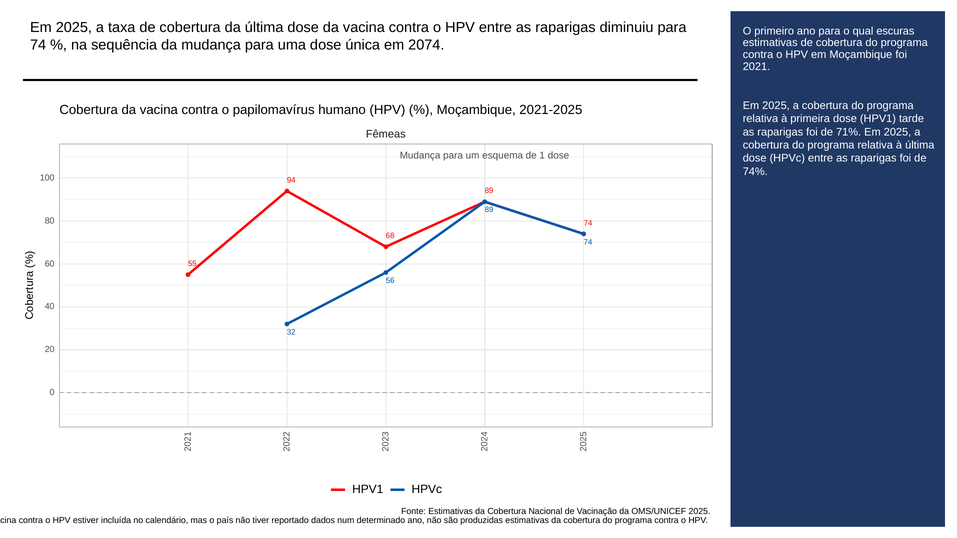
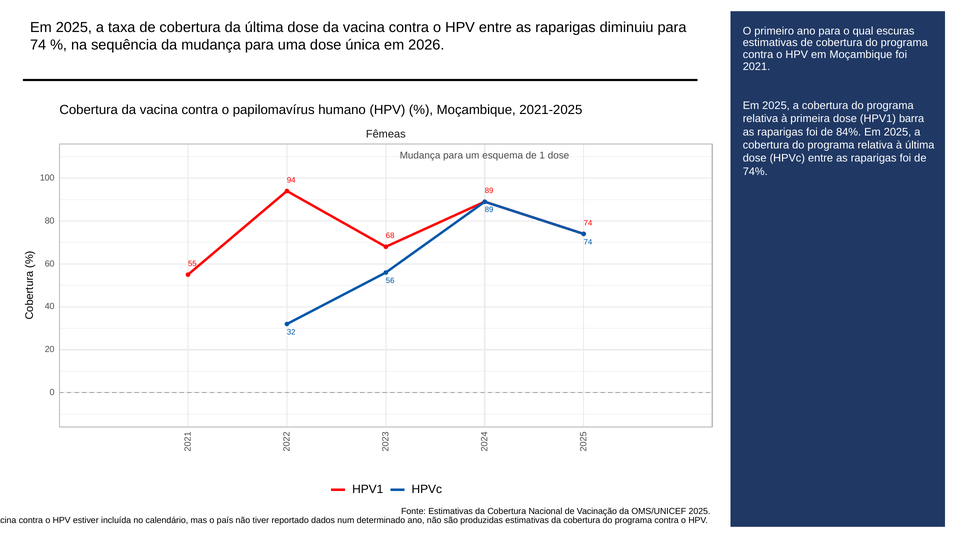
2074: 2074 -> 2026
tarde: tarde -> barra
71%: 71% -> 84%
